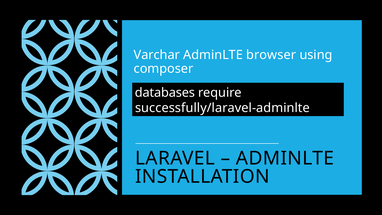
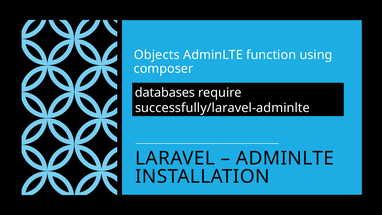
Varchar: Varchar -> Objects
browser: browser -> function
